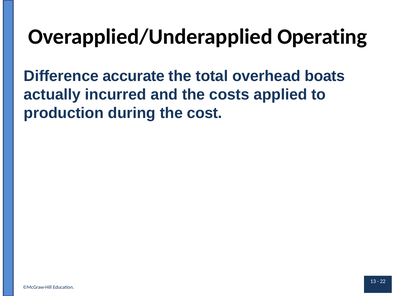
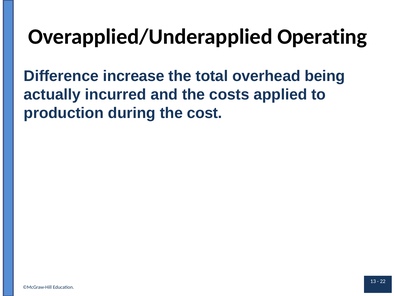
accurate: accurate -> increase
boats: boats -> being
